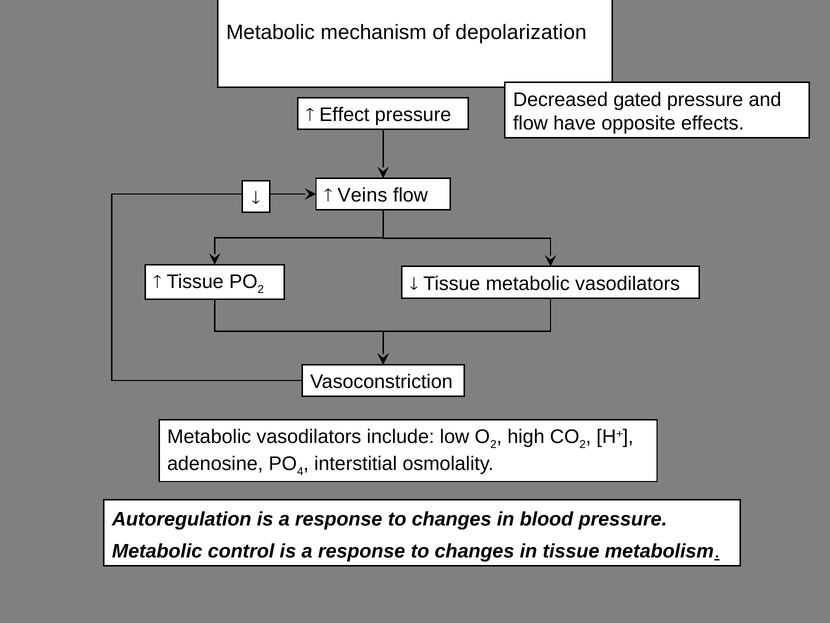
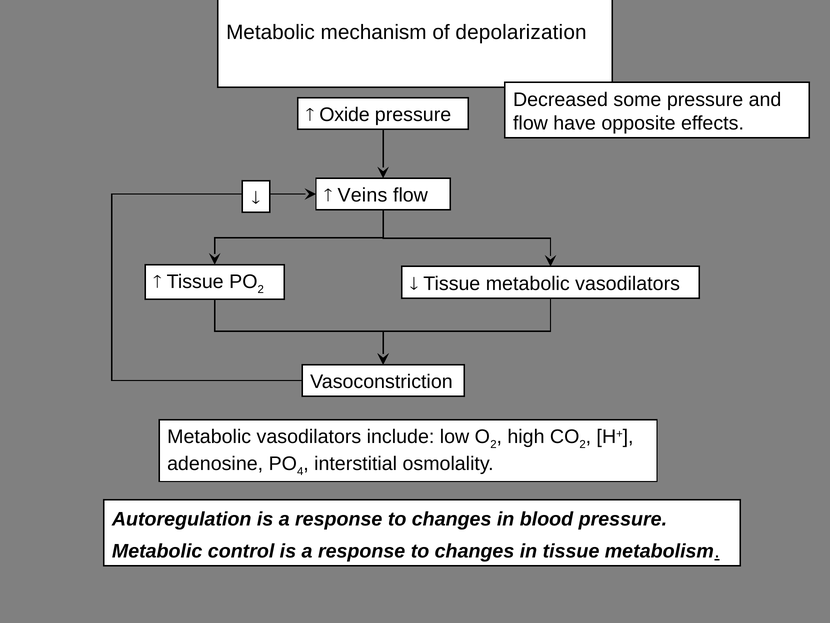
gated: gated -> some
Effect: Effect -> Oxide
